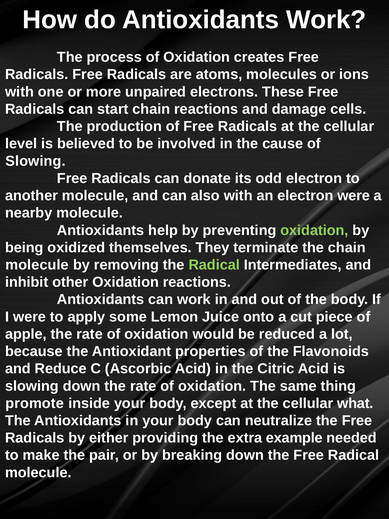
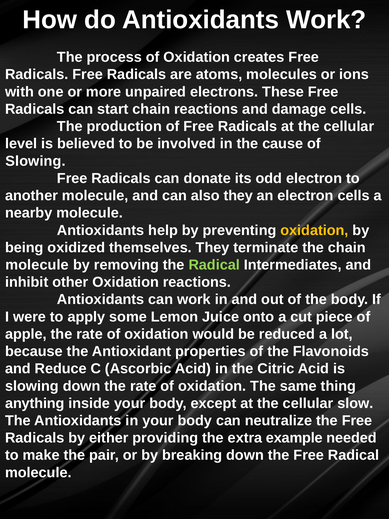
also with: with -> they
electron were: were -> cells
oxidation at (314, 230) colour: light green -> yellow
promote: promote -> anything
what: what -> slow
